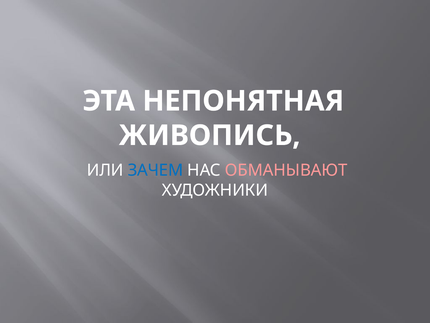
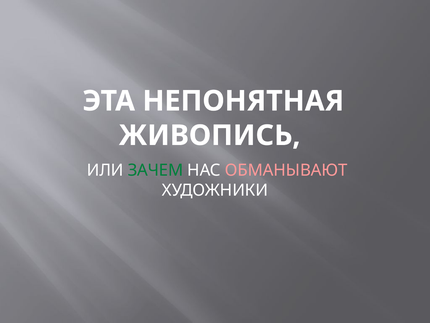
ЗАЧЕМ colour: blue -> green
